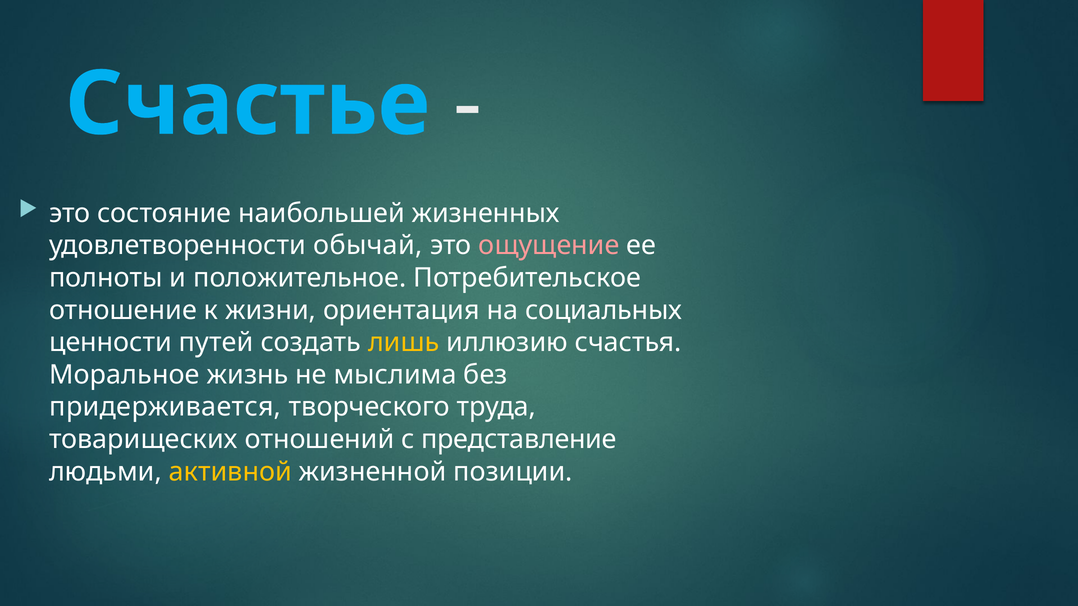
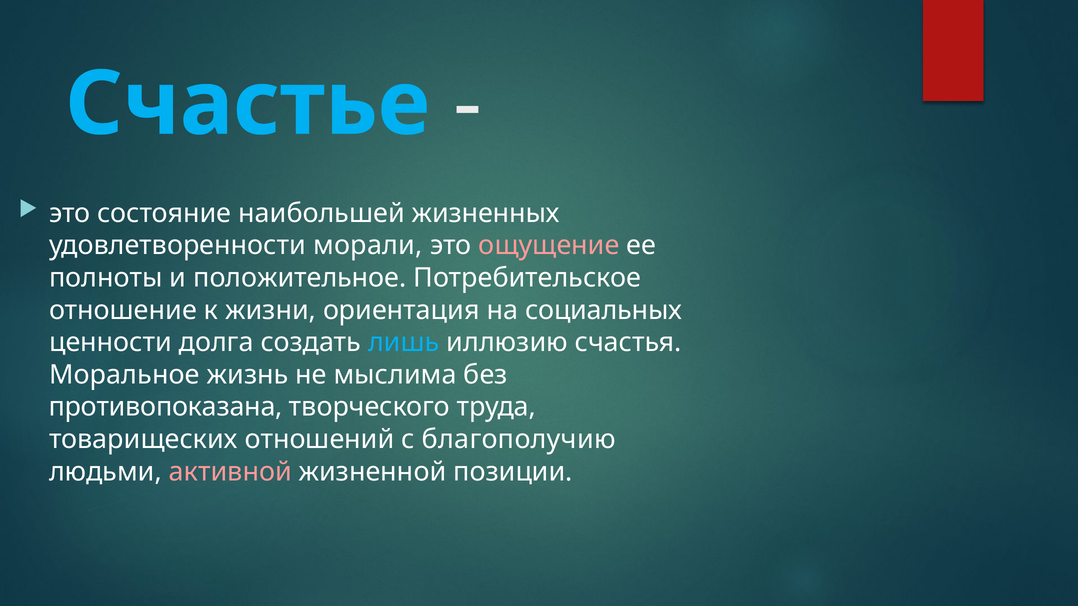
обычай: обычай -> морали
путей: путей -> долга
лишь colour: yellow -> light blue
придерживается: придерживается -> противопоказана
представление: представление -> благополучию
активной colour: yellow -> pink
